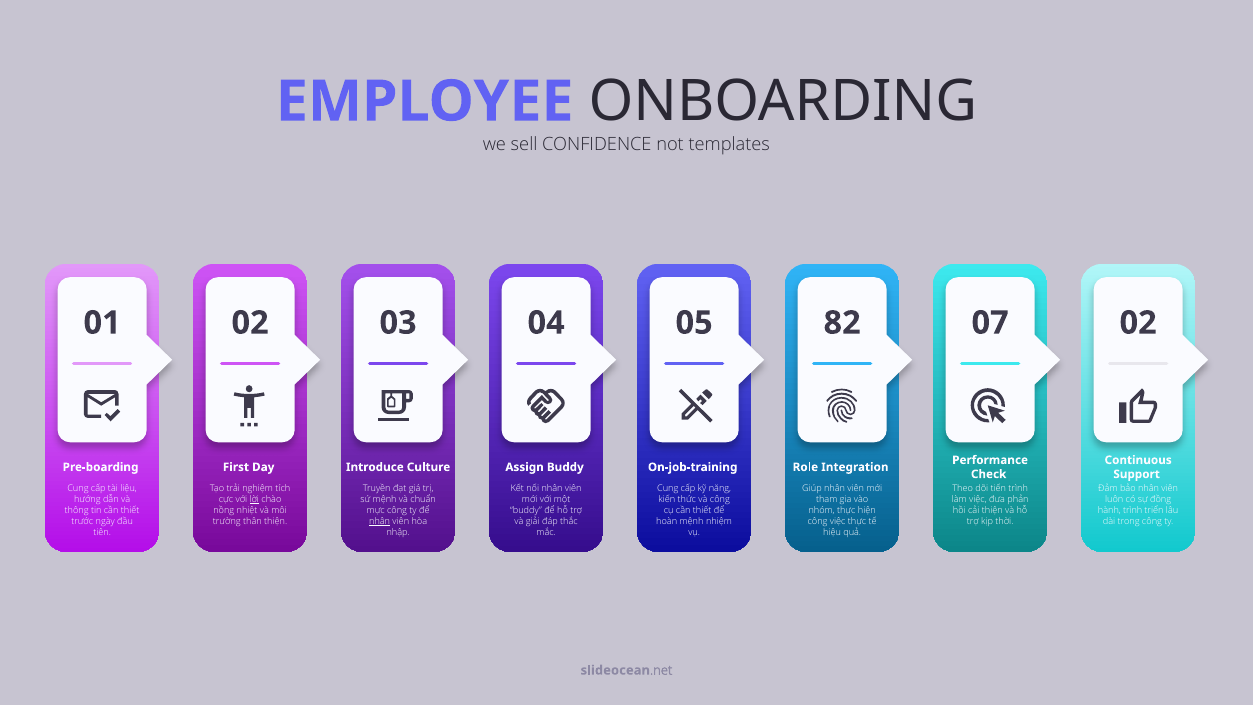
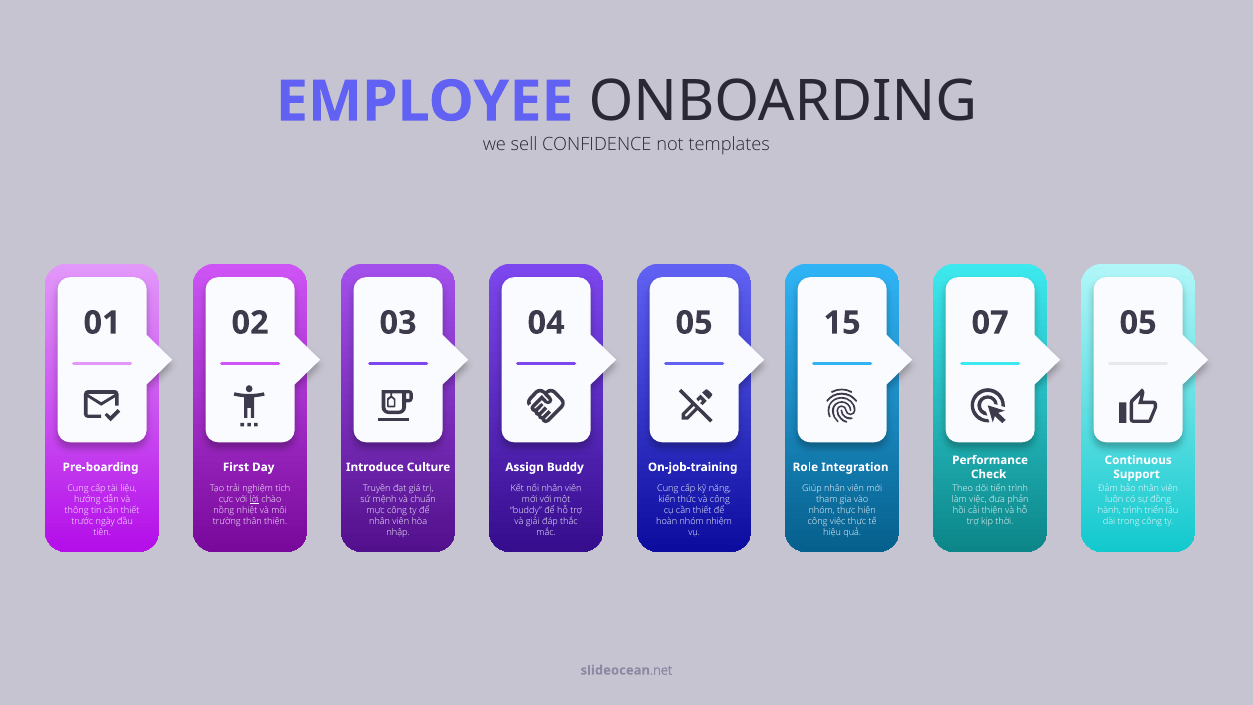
82: 82 -> 15
04 02: 02 -> 05
nhân at (380, 521) underline: present -> none
hoàn mệnh: mệnh -> nhóm
